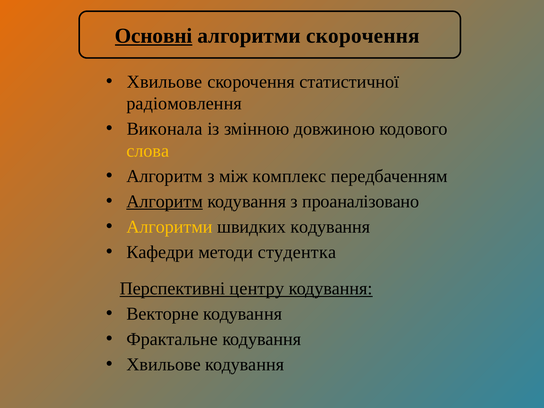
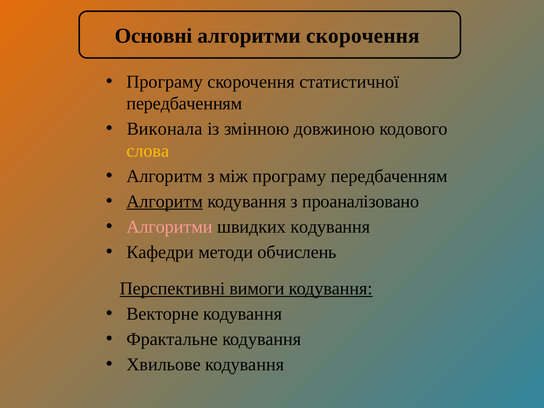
Основні underline: present -> none
Хвильове at (165, 82): Хвильове -> Програму
радіомовлення at (184, 104): радіомовлення -> передбаченням
між комплекс: комплекс -> програму
Алгоритми at (170, 227) colour: yellow -> pink
студентка: студентка -> обчислень
центру: центру -> вимоги
